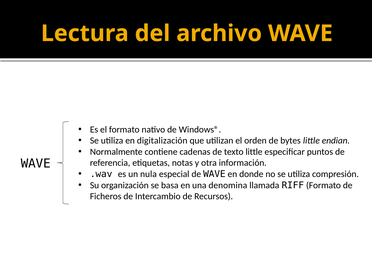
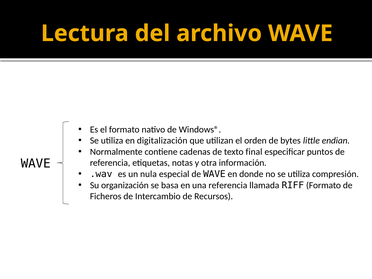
texto little: little -> final
una denomina: denomina -> referencia
